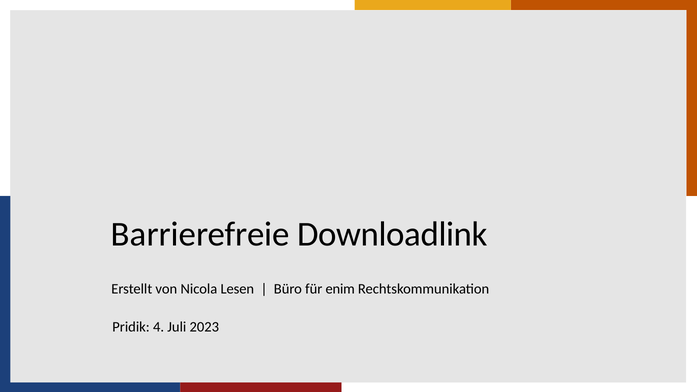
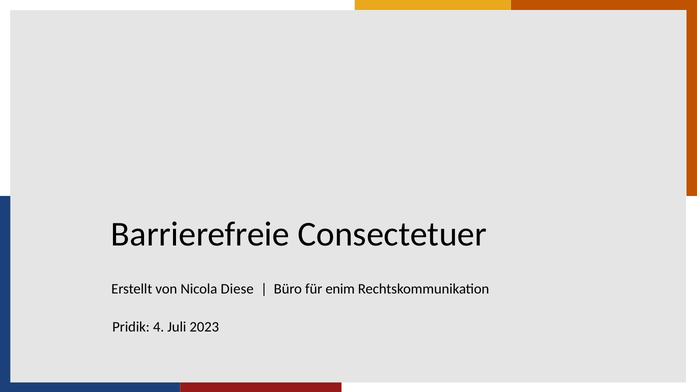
Downloadlink: Downloadlink -> Consectetuer
Lesen: Lesen -> Diese
